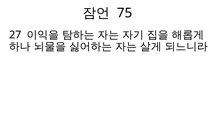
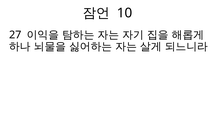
75: 75 -> 10
